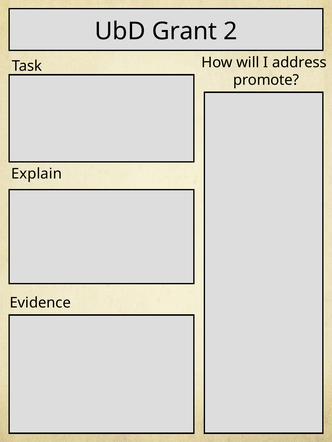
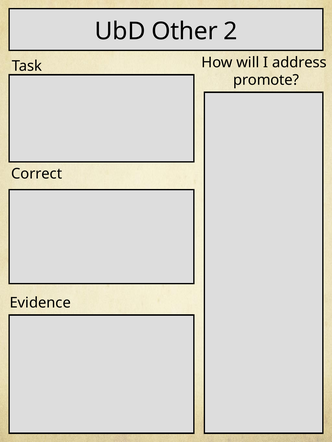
Grant: Grant -> Other
Explain: Explain -> Correct
